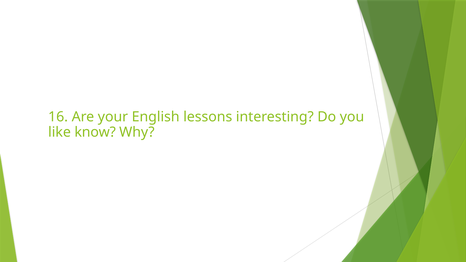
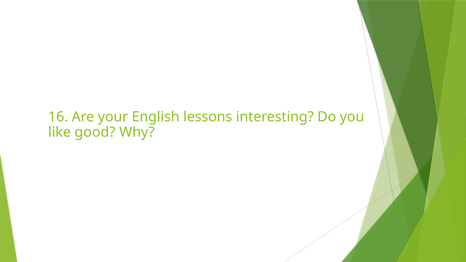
know: know -> good
